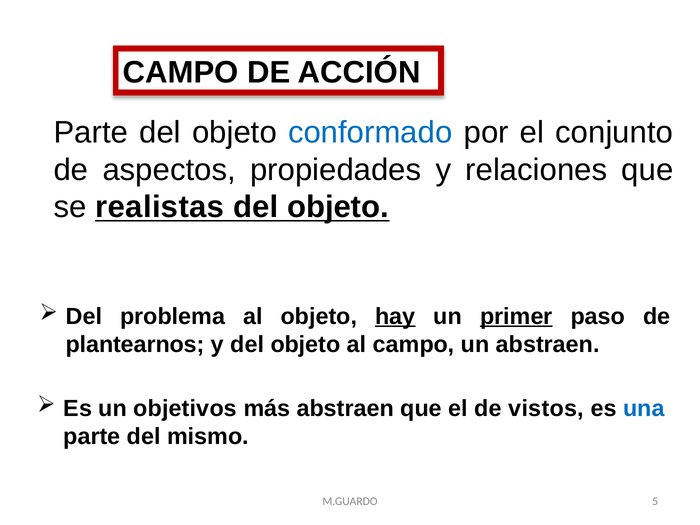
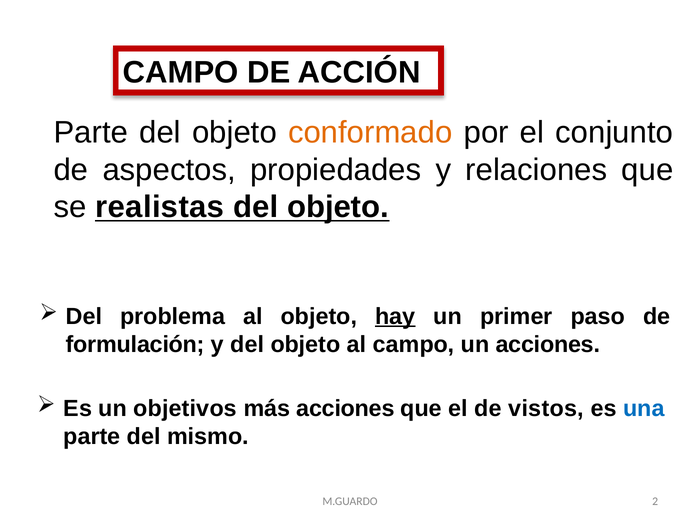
conformado colour: blue -> orange
primer underline: present -> none
plantearnos: plantearnos -> formulación
un abstraen: abstraen -> acciones
más abstraen: abstraen -> acciones
5: 5 -> 2
